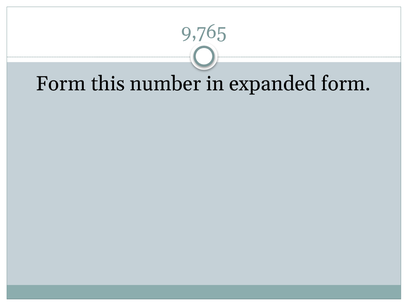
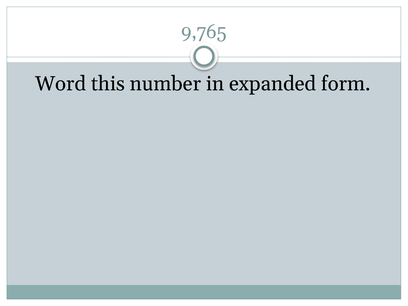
Form at (61, 84): Form -> Word
